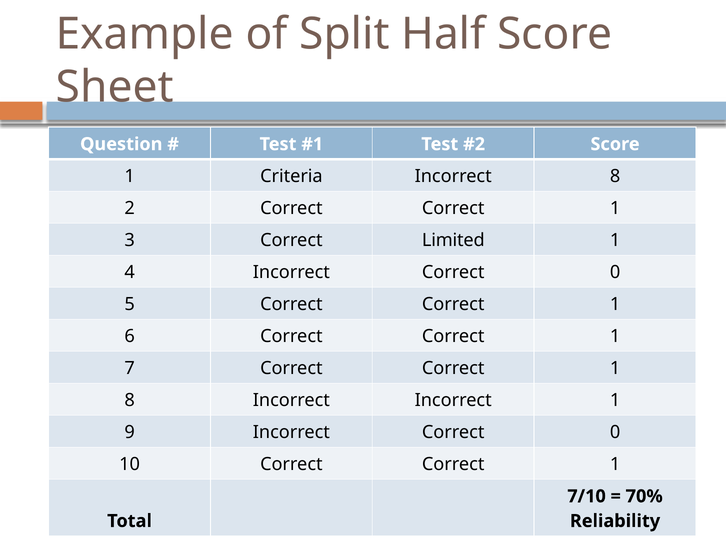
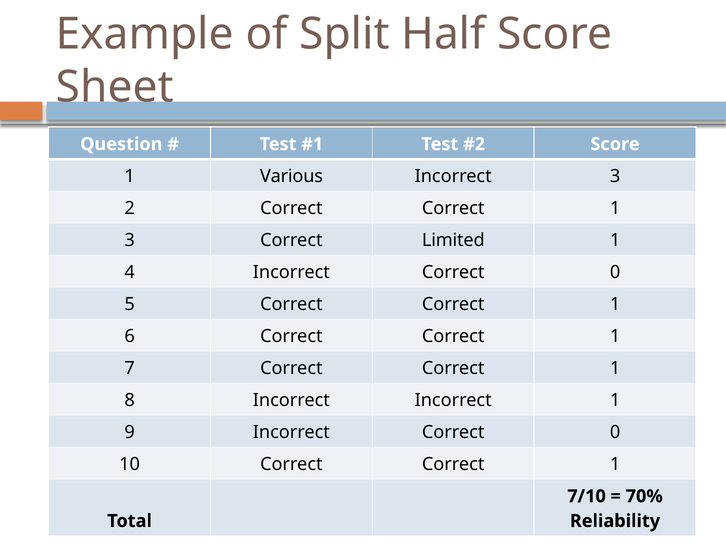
Criteria: Criteria -> Various
Incorrect 8: 8 -> 3
